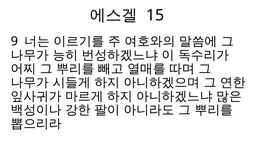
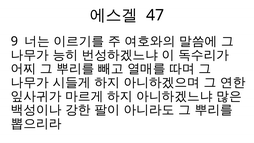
15: 15 -> 47
